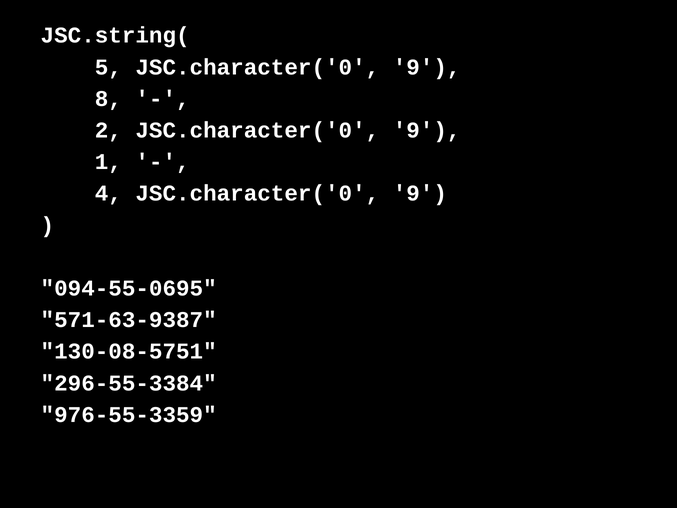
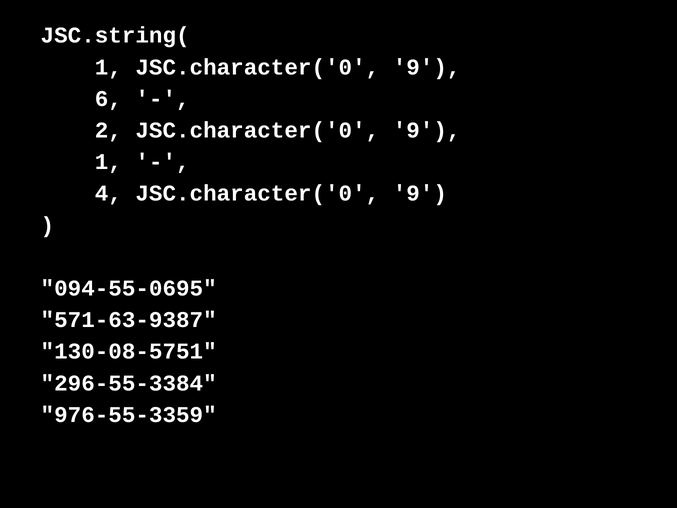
5 at (108, 67): 5 -> 1
8: 8 -> 6
